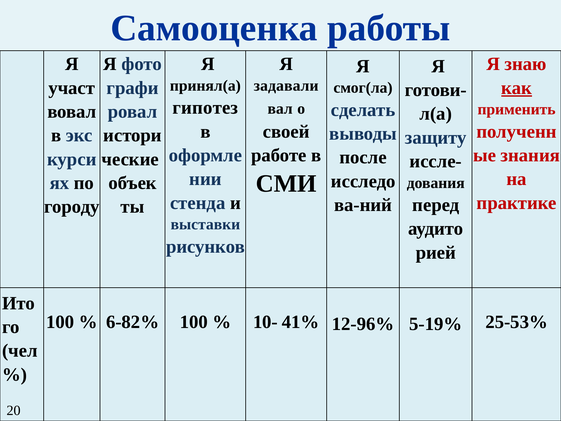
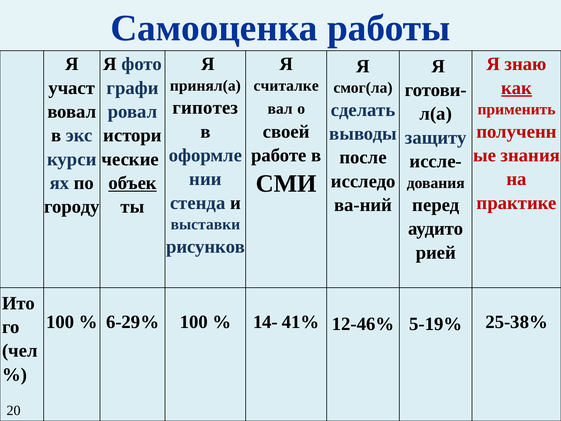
задавали: задавали -> считалке
объек underline: none -> present
6-82%: 6-82% -> 6-29%
10-: 10- -> 14-
12-96%: 12-96% -> 12-46%
25-53%: 25-53% -> 25-38%
